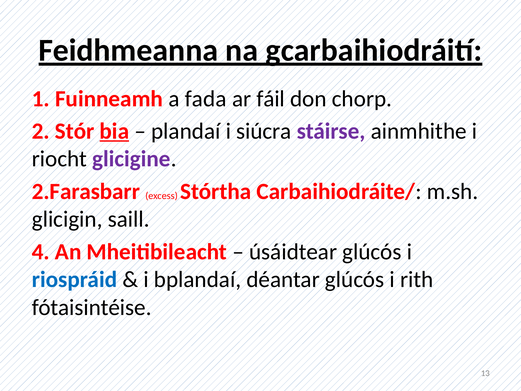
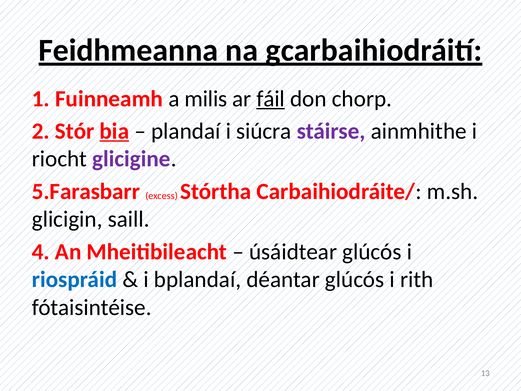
fada: fada -> milis
fáil underline: none -> present
2.Farasbarr: 2.Farasbarr -> 5.Farasbarr
